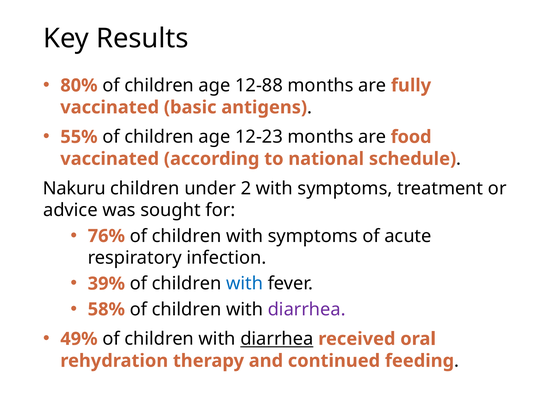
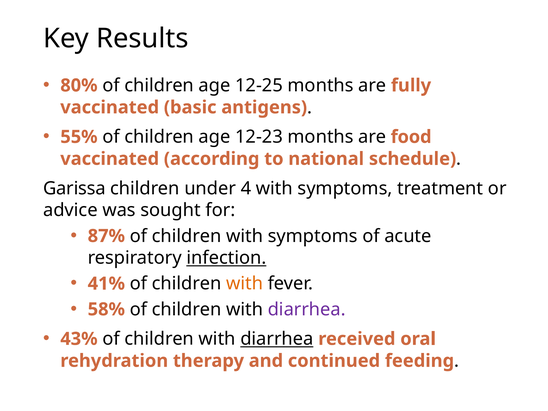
12-88: 12-88 -> 12-25
Nakuru: Nakuru -> Garissa
2: 2 -> 4
76%: 76% -> 87%
infection underline: none -> present
39%: 39% -> 41%
with at (245, 284) colour: blue -> orange
49%: 49% -> 43%
